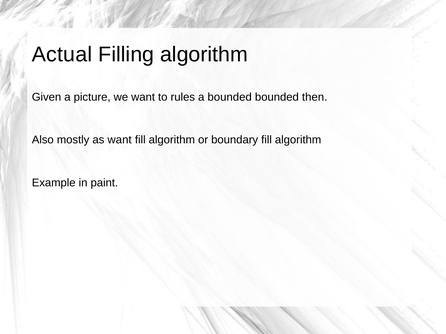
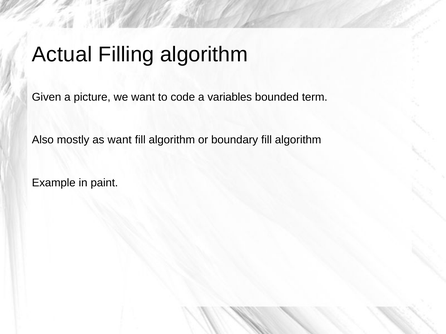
rules: rules -> code
a bounded: bounded -> variables
then: then -> term
